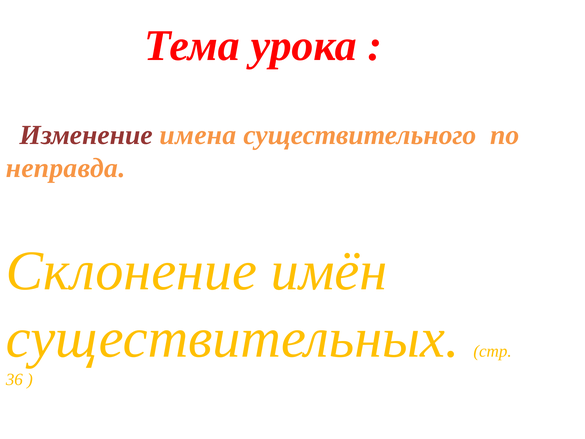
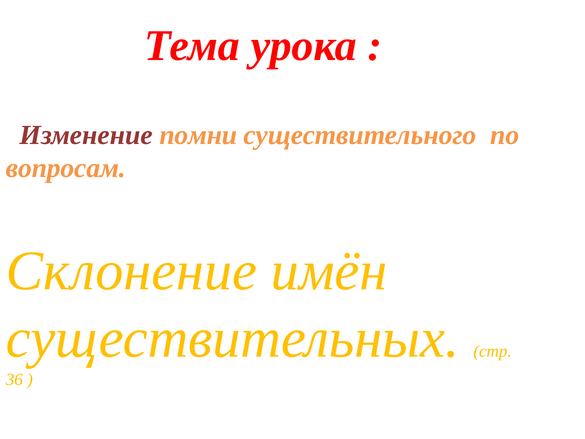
имена: имена -> помни
неправда: неправда -> вопросам
